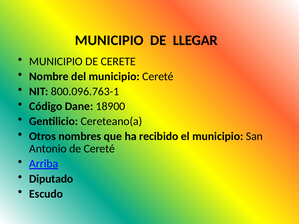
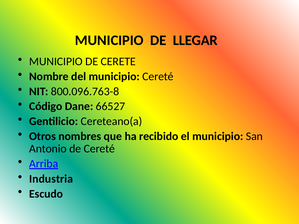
800.096.763-1: 800.096.763-1 -> 800.096.763-8
18900: 18900 -> 66527
Diputado: Diputado -> Industria
